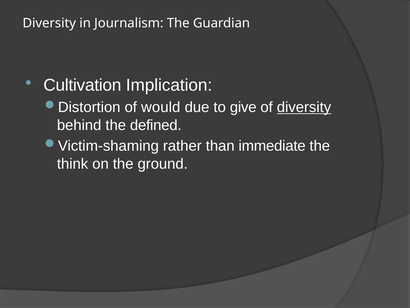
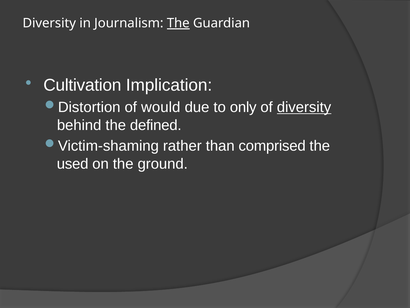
The at (178, 23) underline: none -> present
give: give -> only
immediate: immediate -> comprised
think: think -> used
